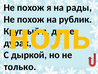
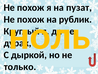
рады: рады -> пузат
